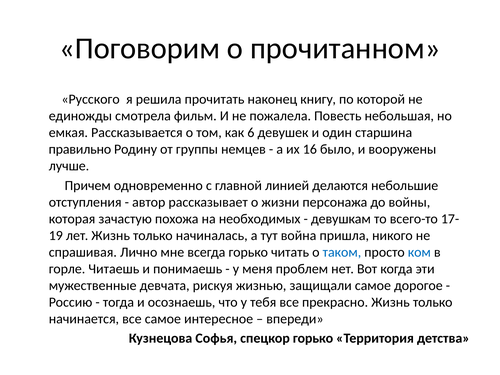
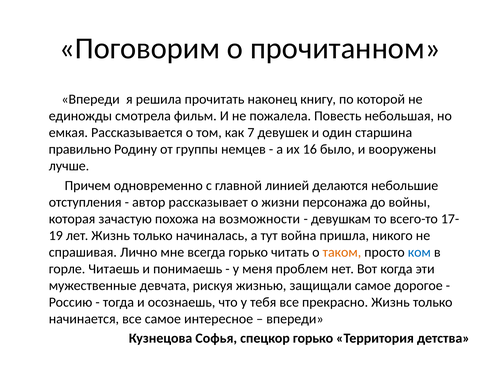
Русского at (91, 99): Русского -> Впереди
6: 6 -> 7
необходимых: необходимых -> возможности
таком colour: blue -> orange
